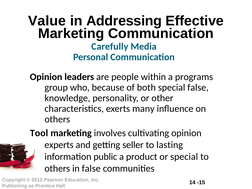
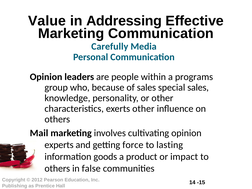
of both: both -> sales
special false: false -> sales
exerts many: many -> other
Tool: Tool -> Mail
seller: seller -> force
public: public -> goods
or special: special -> impact
